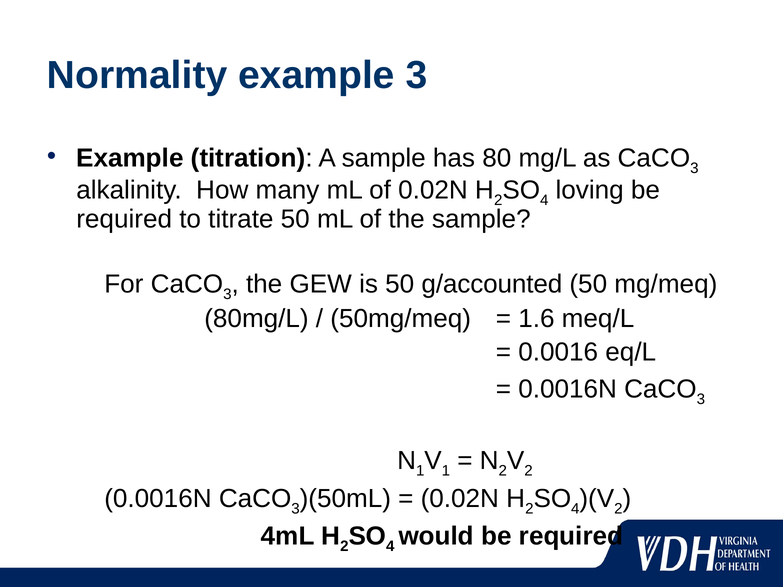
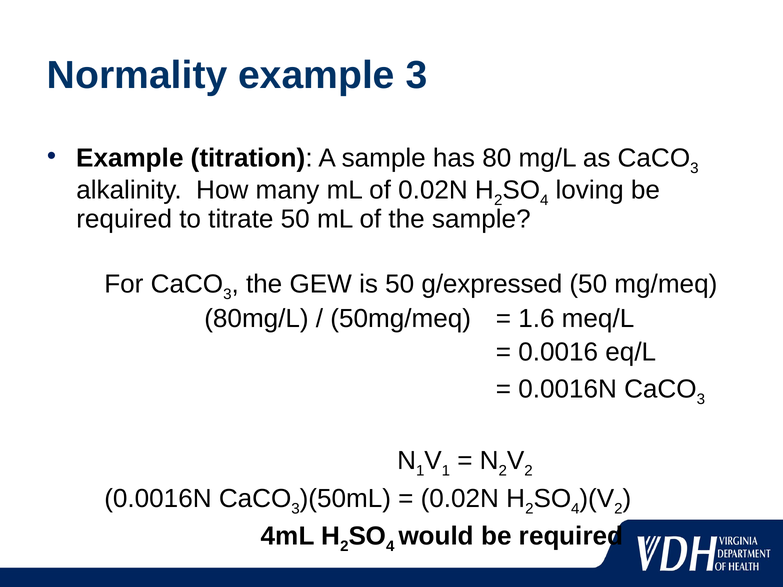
g/accounted: g/accounted -> g/expressed
